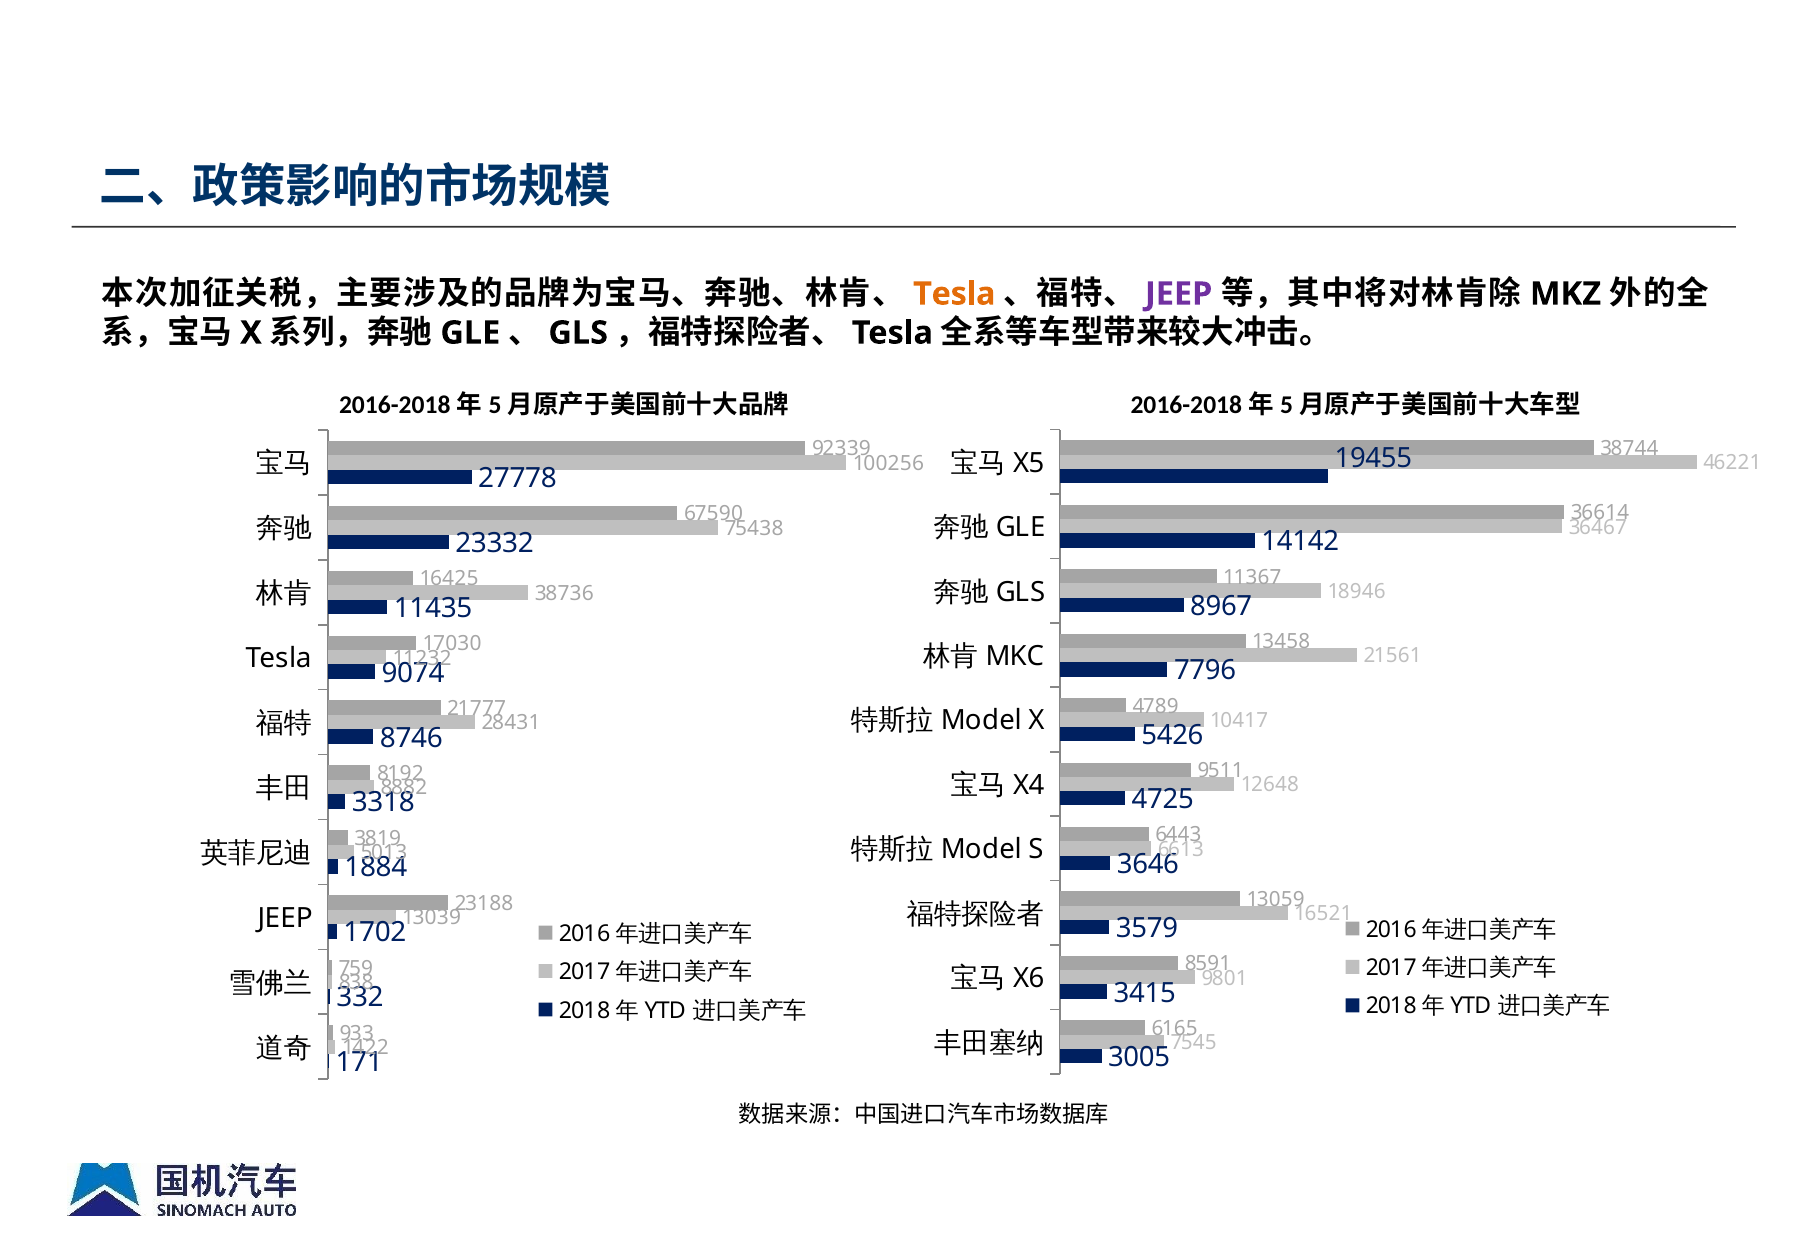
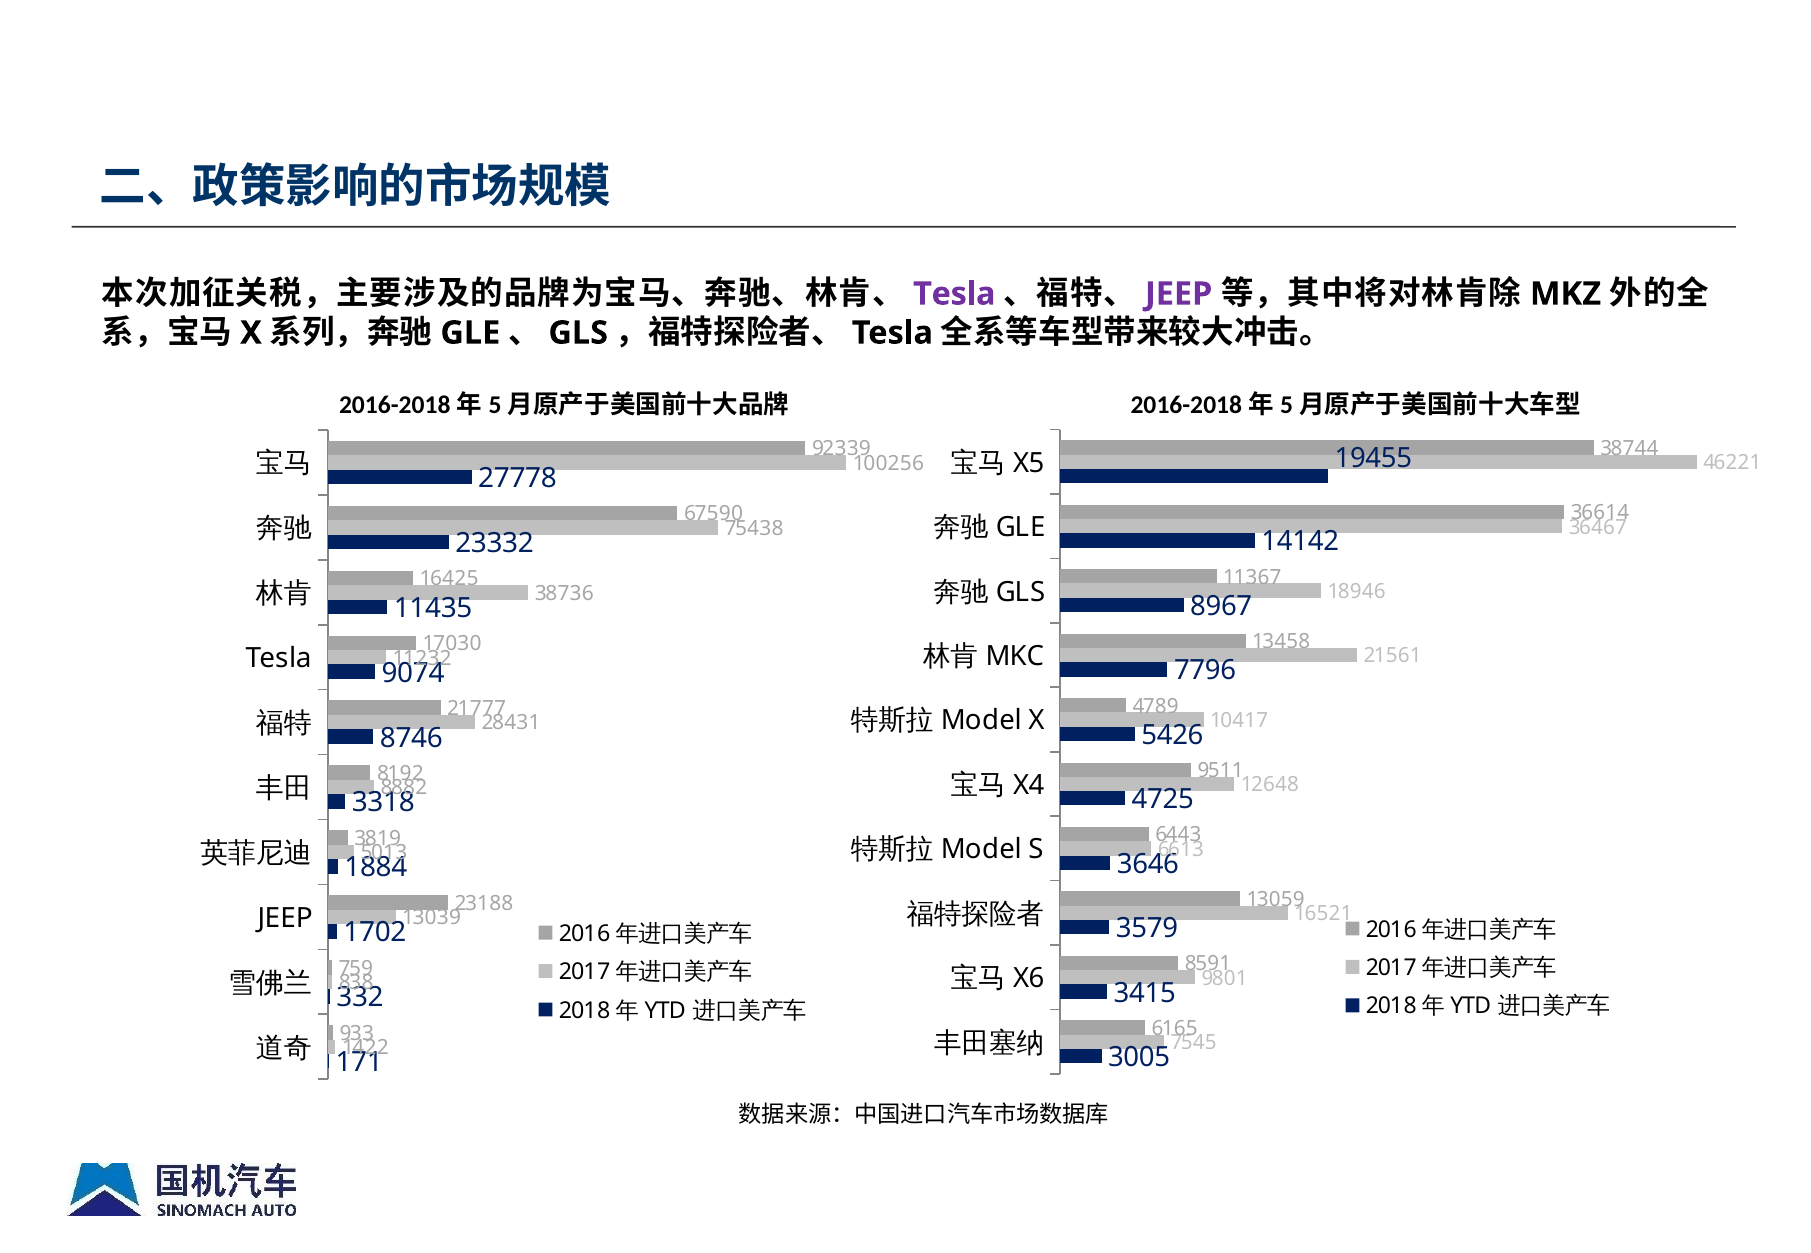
Tesla at (954, 294) colour: orange -> purple
